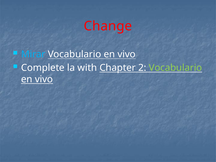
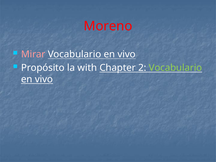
Change: Change -> Moreno
Mirar colour: light blue -> pink
Complete: Complete -> Propósito
